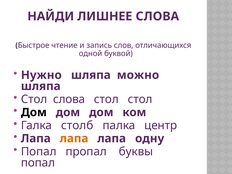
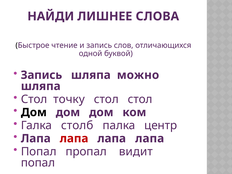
Нужно at (41, 75): Нужно -> Запись
Стол слова: слова -> точку
лапа at (74, 138) colour: orange -> red
одну at (150, 138): одну -> лапа
буквы: буквы -> видит
